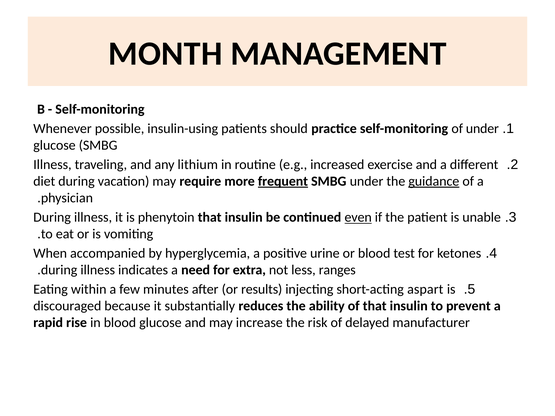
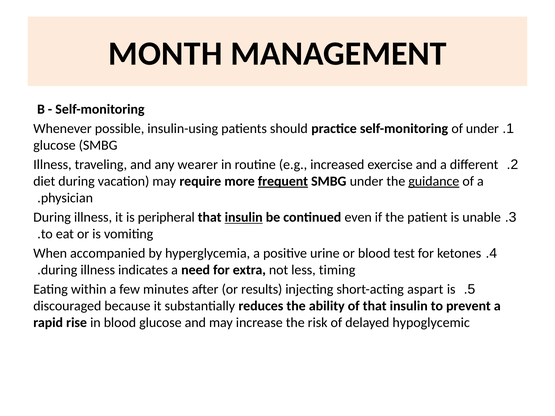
lithium: lithium -> wearer
phenytoin: phenytoin -> peripheral
insulin at (244, 217) underline: none -> present
even underline: present -> none
ranges: ranges -> timing
manufacturer: manufacturer -> hypoglycemic
